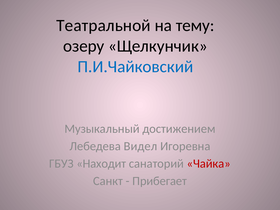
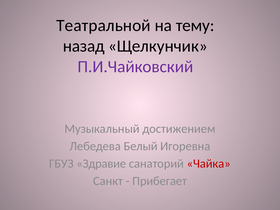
озеру: озеру -> назад
П.И.Чайковский colour: blue -> purple
Видел: Видел -> Белый
Находит: Находит -> Здравие
